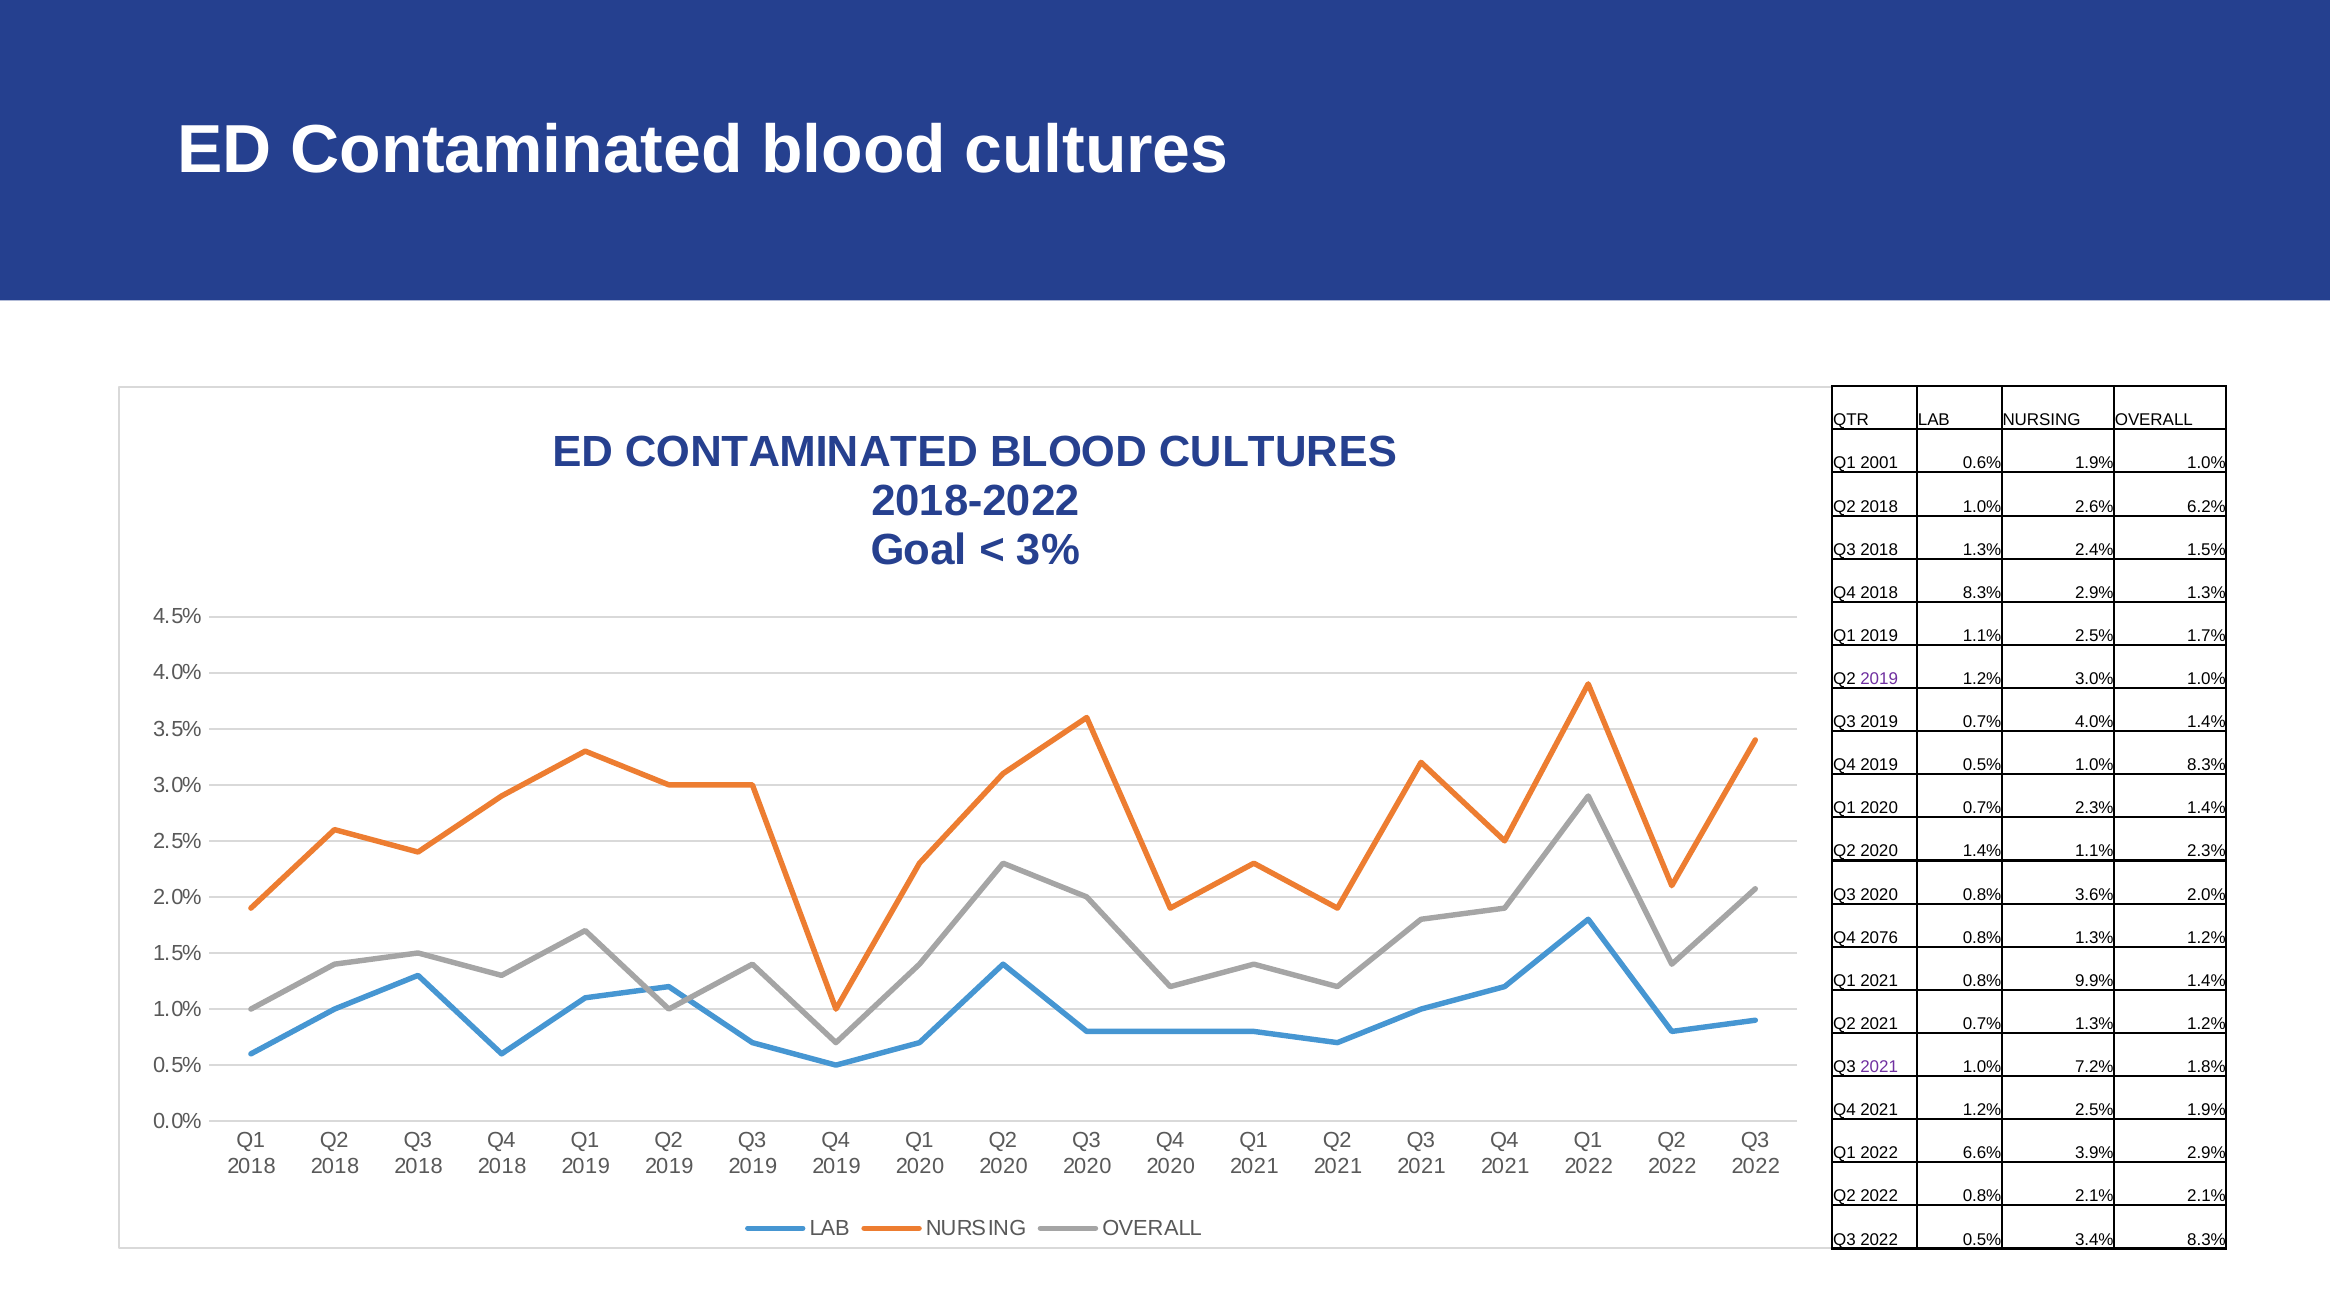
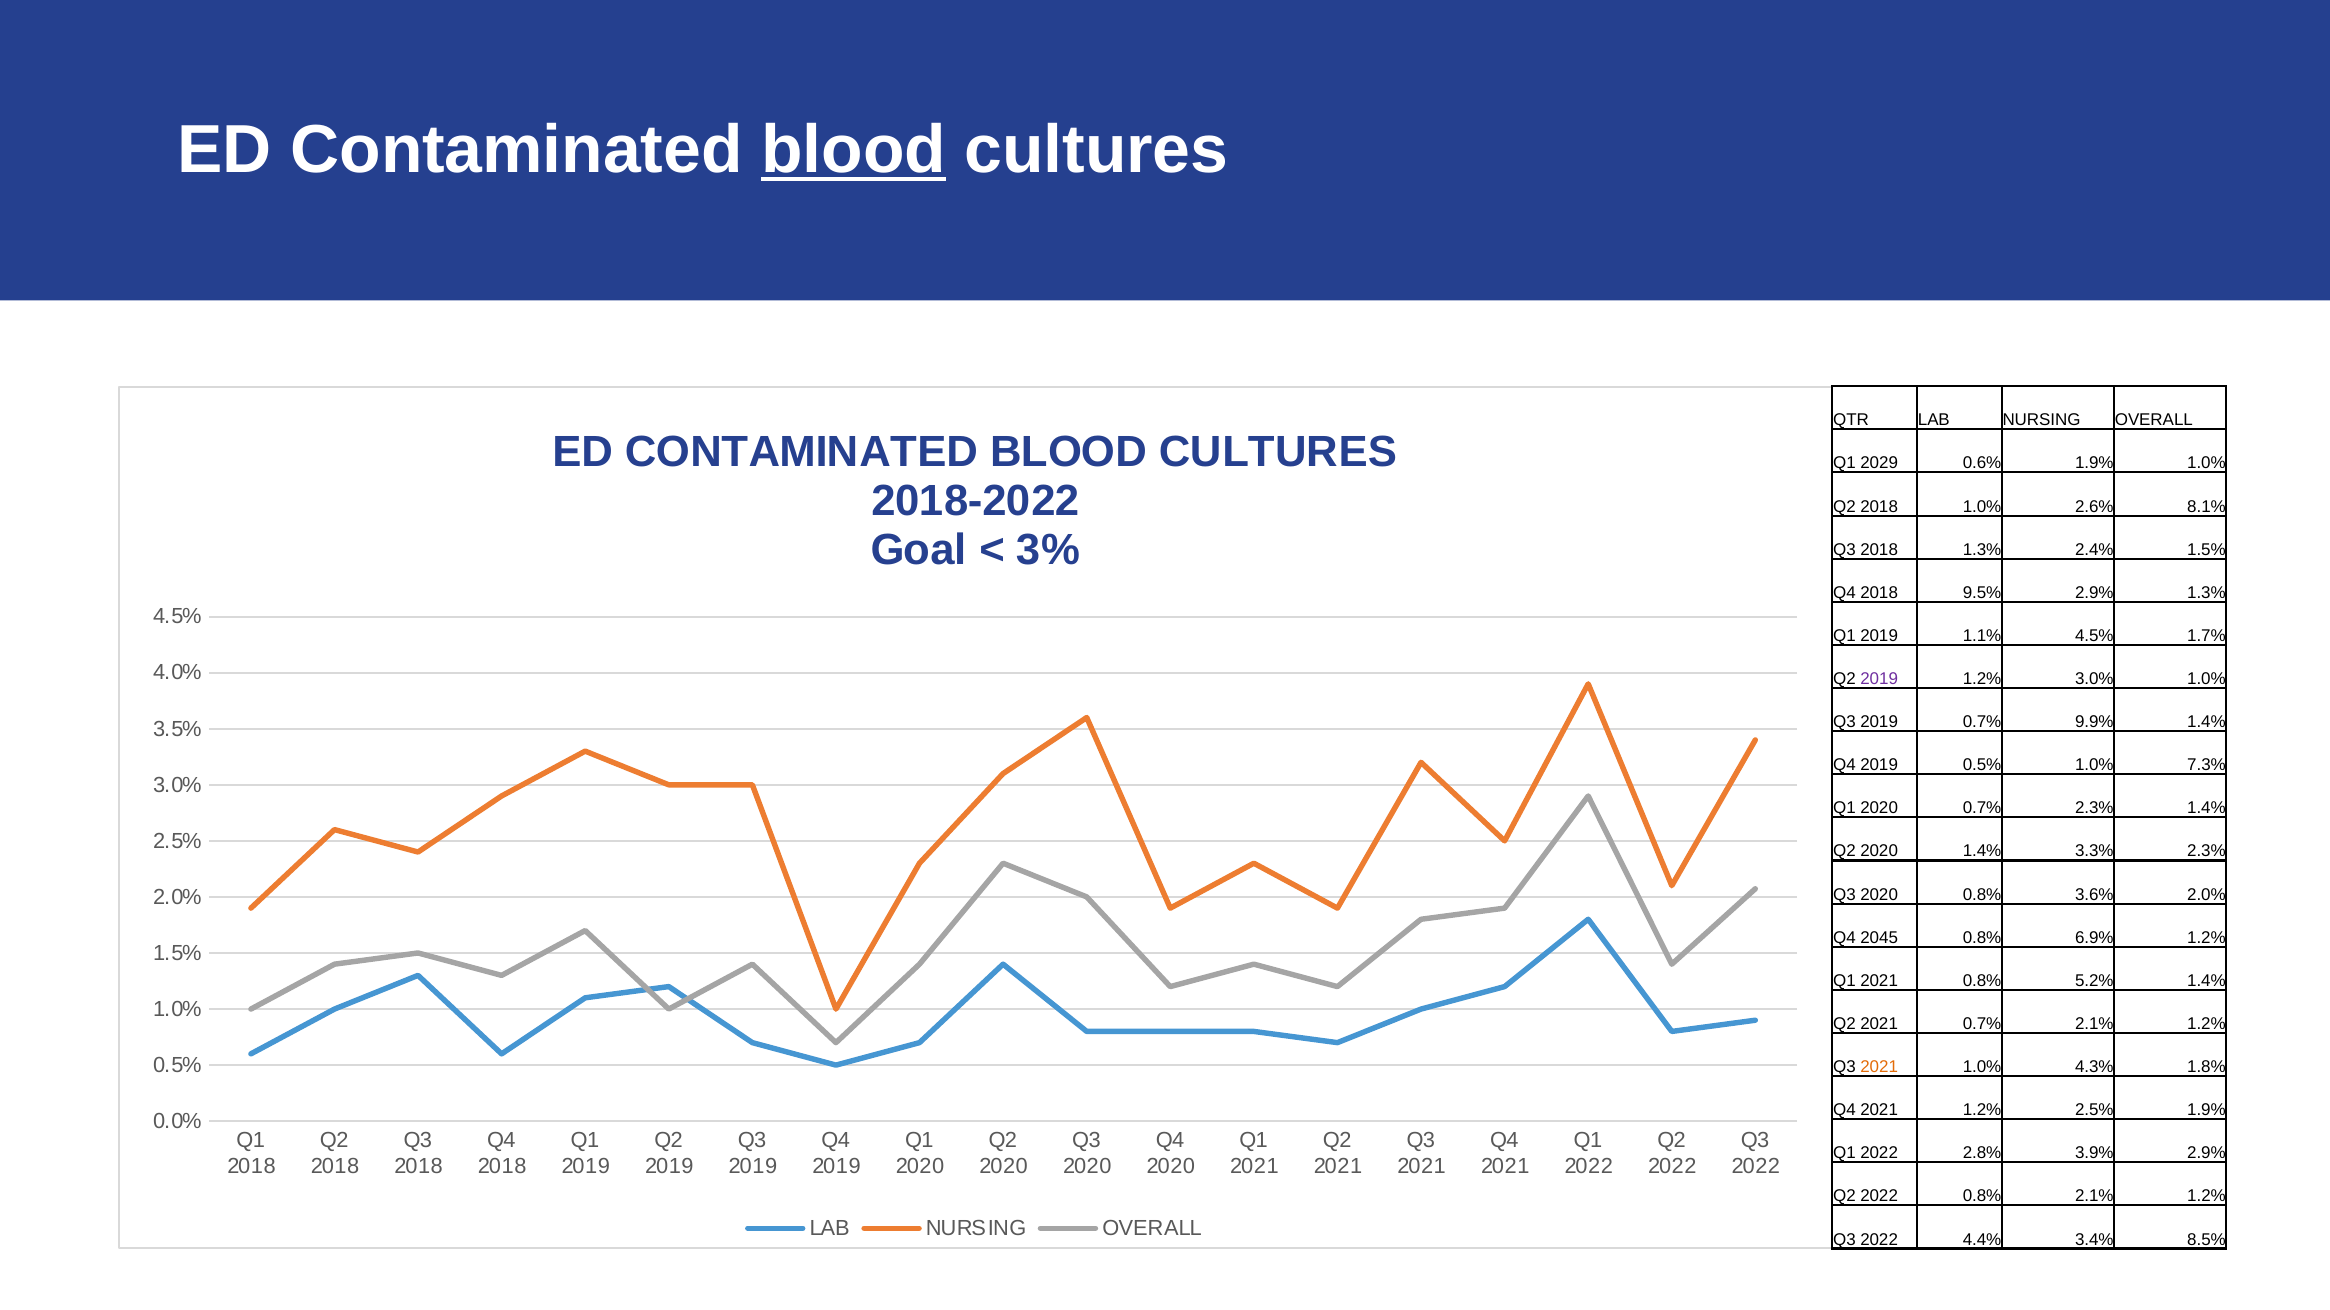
blood at (854, 150) underline: none -> present
2001: 2001 -> 2029
6.2%: 6.2% -> 8.1%
2018 8.3%: 8.3% -> 9.5%
1.1% 2.5%: 2.5% -> 4.5%
0.7% 4.0%: 4.0% -> 9.9%
1.0% 8.3%: 8.3% -> 7.3%
1.4% 1.1%: 1.1% -> 3.3%
2076: 2076 -> 2045
0.8% 1.3%: 1.3% -> 6.9%
9.9%: 9.9% -> 5.2%
0.7% 1.3%: 1.3% -> 2.1%
2021 at (1879, 1067) colour: purple -> orange
7.2%: 7.2% -> 4.3%
6.6%: 6.6% -> 2.8%
0.8% 2.1% 2.1%: 2.1% -> 1.2%
2022 0.5%: 0.5% -> 4.4%
3.4% 8.3%: 8.3% -> 8.5%
